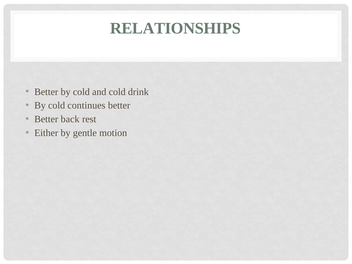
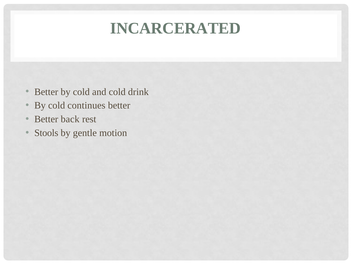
RELATIONSHIPS: RELATIONSHIPS -> INCARCERATED
Either: Either -> Stools
